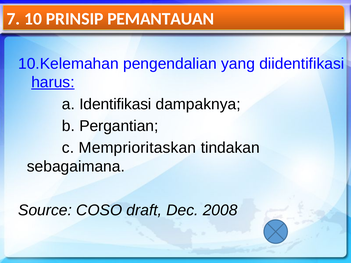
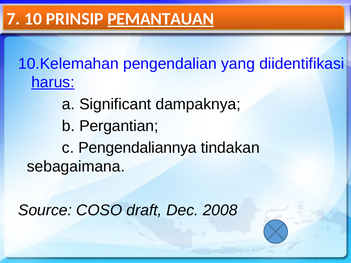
PEMANTAUAN underline: none -> present
Identifikasi: Identifikasi -> Significant
Memprioritaskan: Memprioritaskan -> Pengendaliannya
